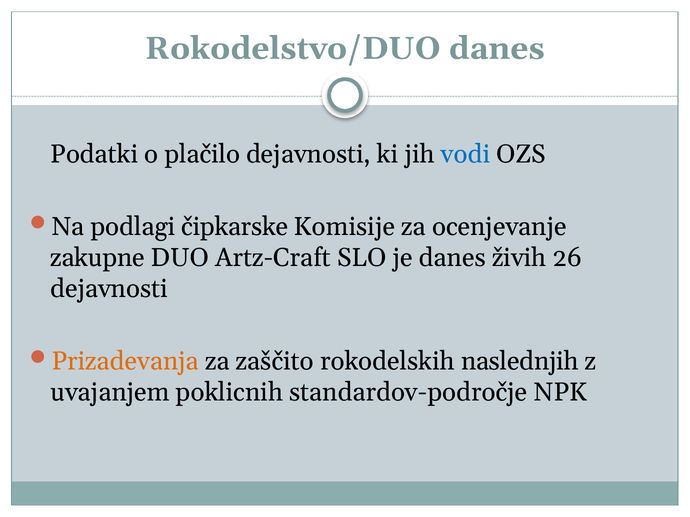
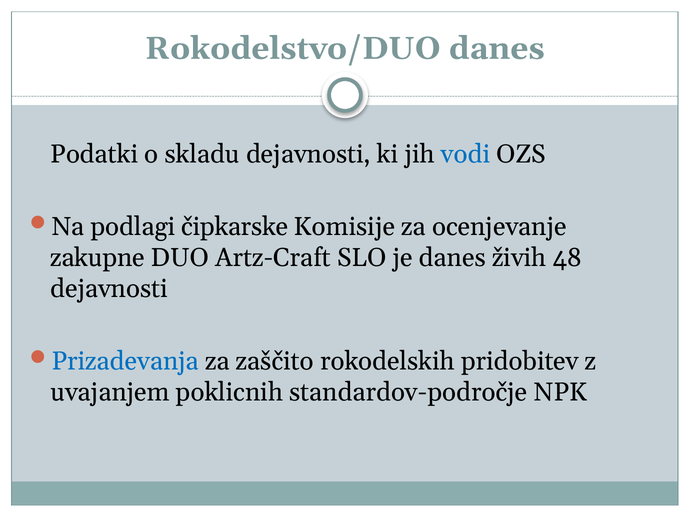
plačilo: plačilo -> skladu
26: 26 -> 48
Prizadevanja colour: orange -> blue
naslednjih: naslednjih -> pridobitev
